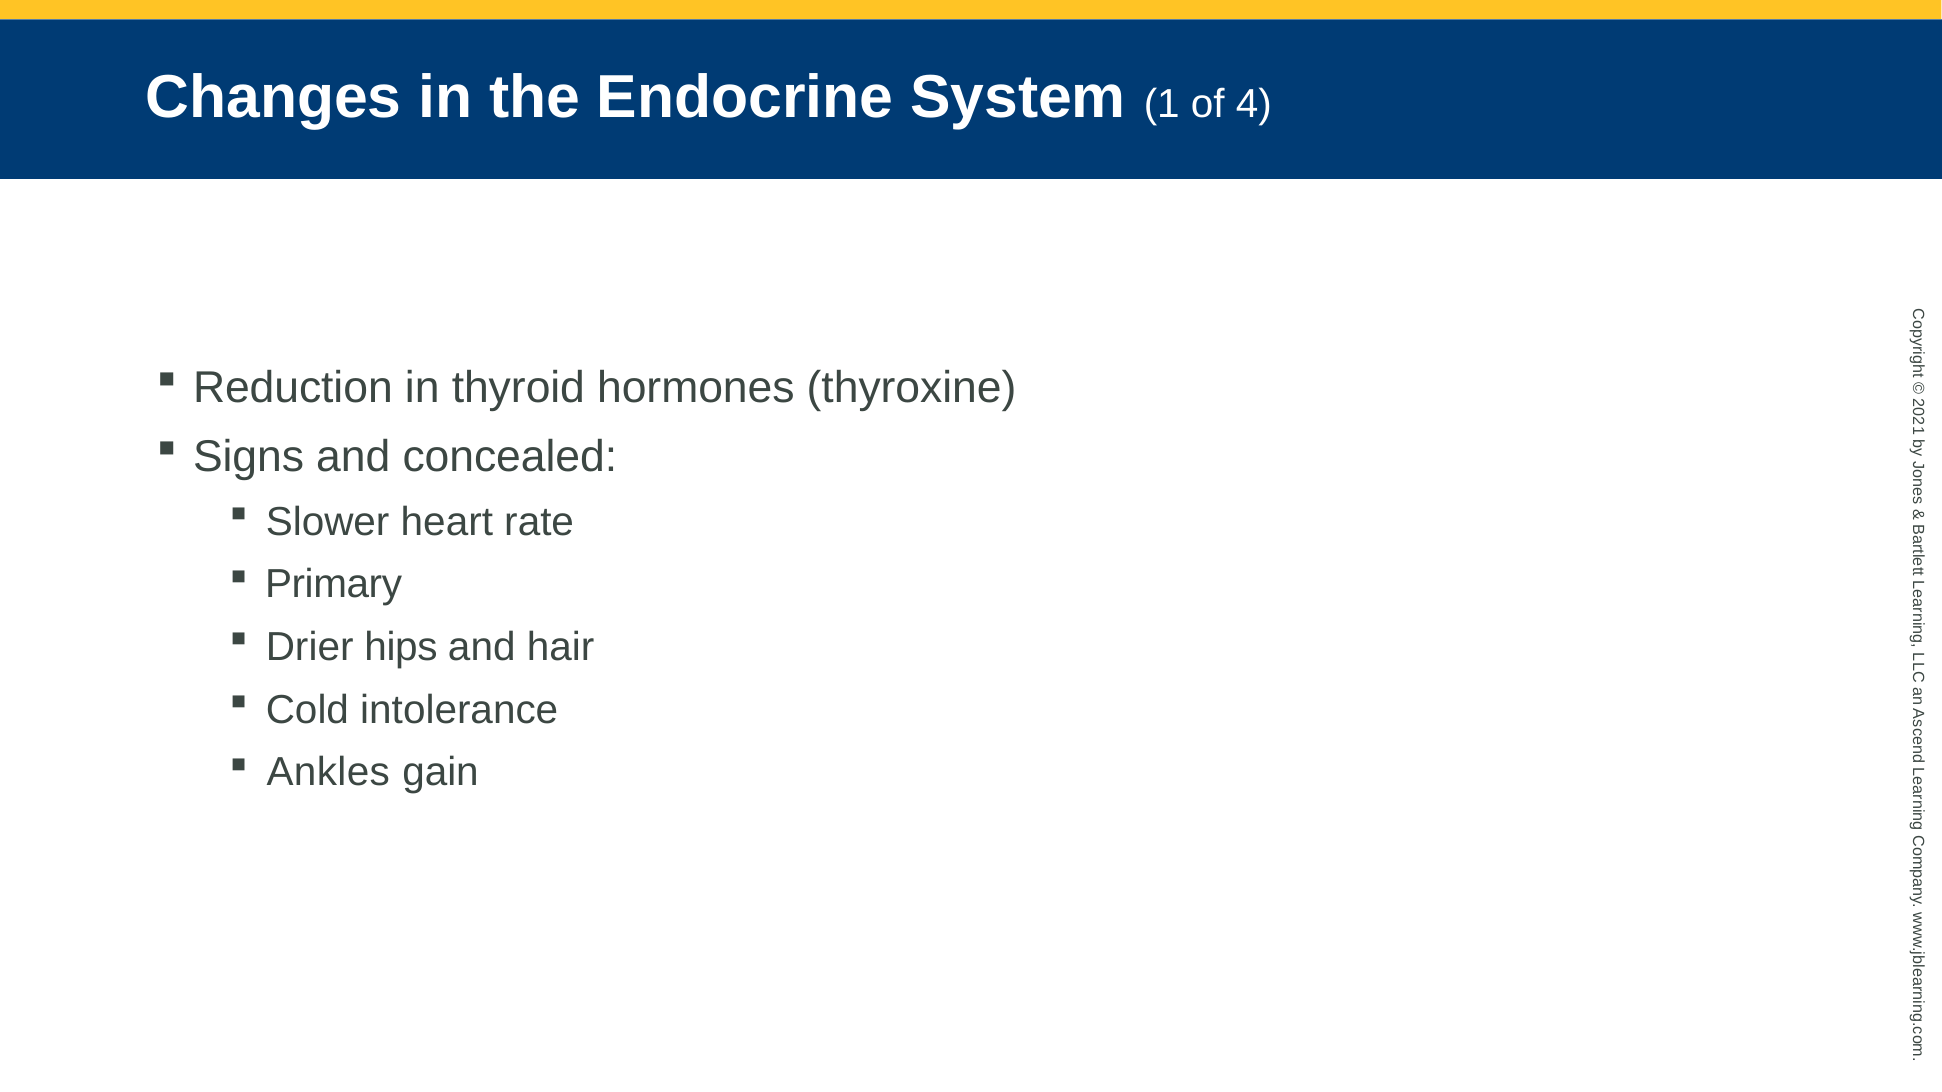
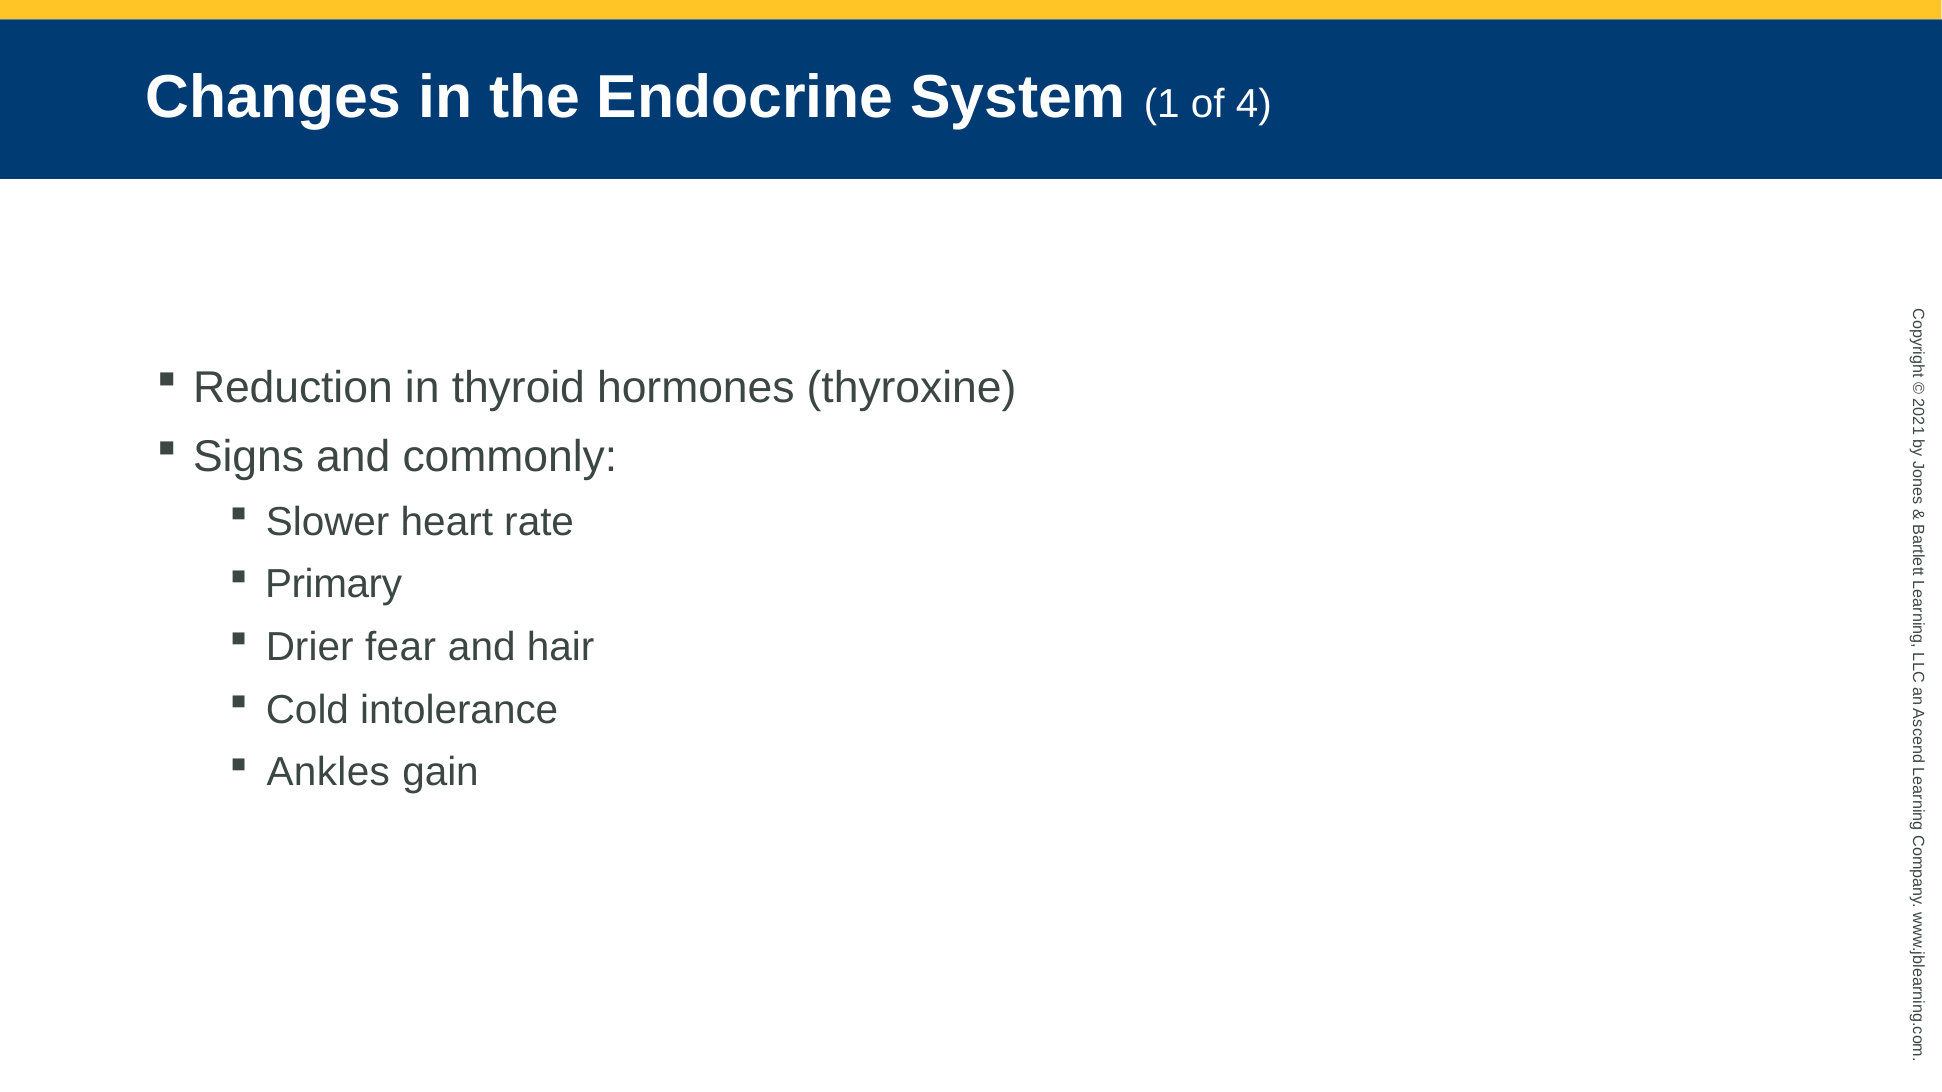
concealed: concealed -> commonly
hips: hips -> fear
